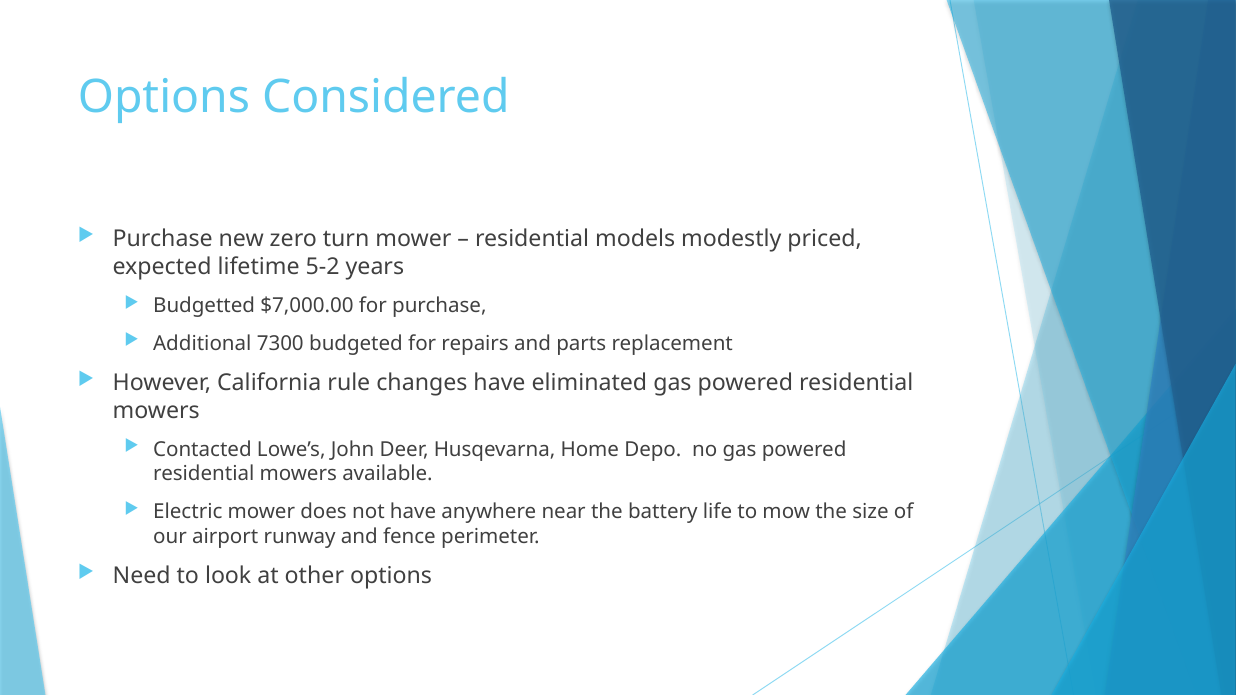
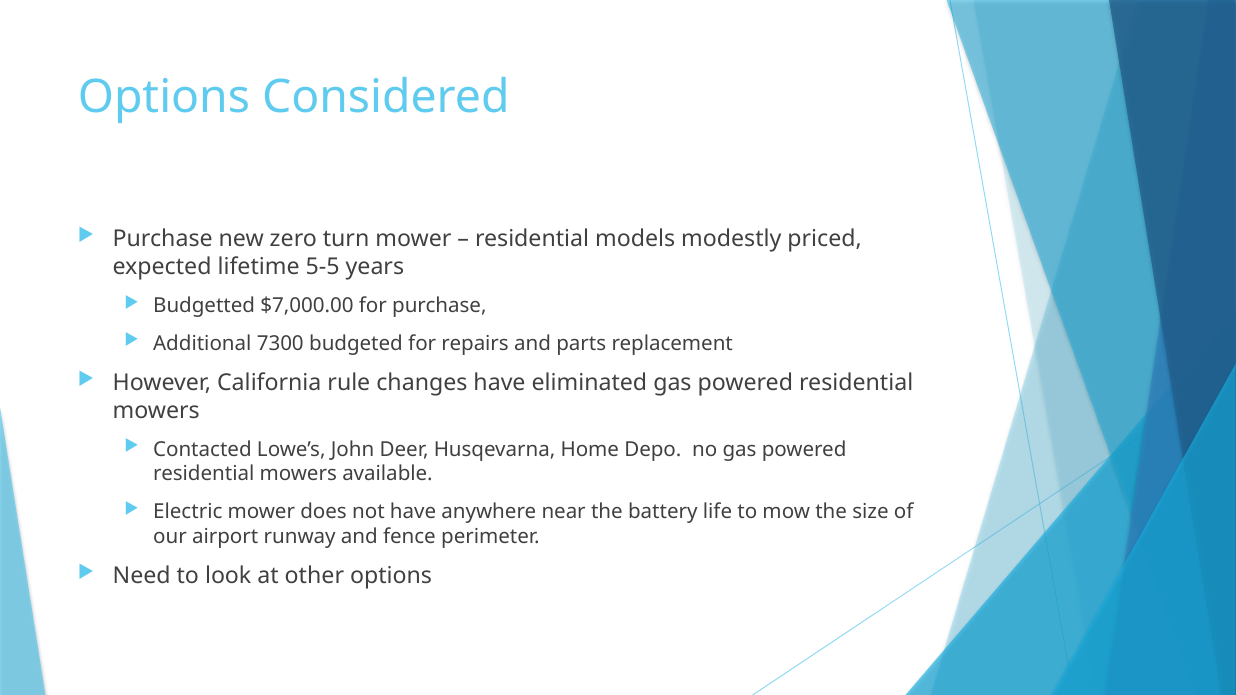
5-2: 5-2 -> 5-5
